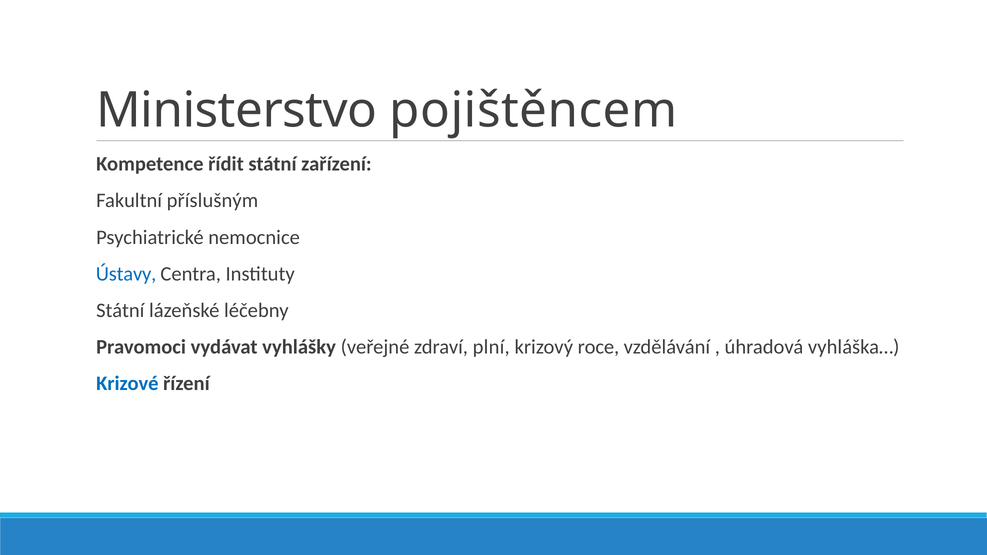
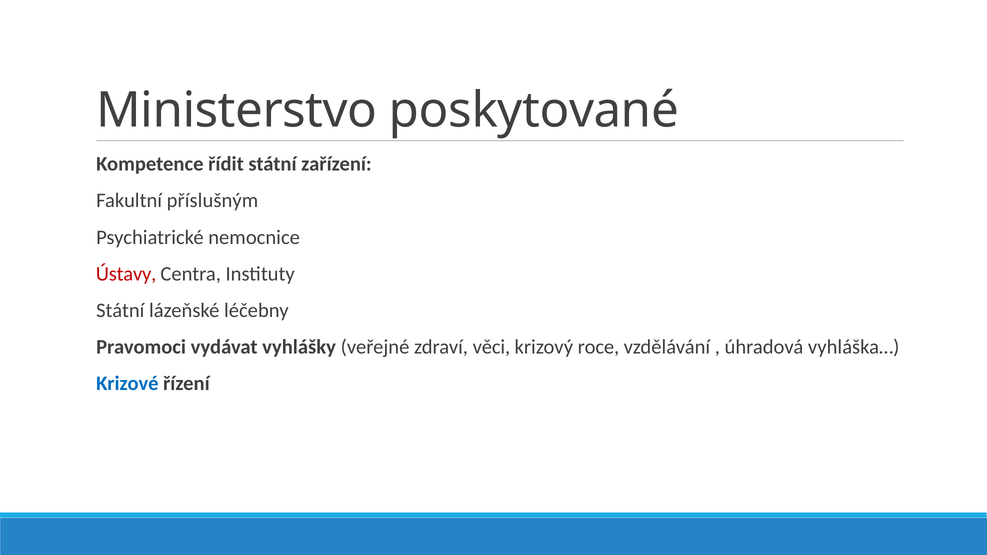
pojištěncem: pojištěncem -> poskytované
Ústavy colour: blue -> red
plní: plní -> věci
